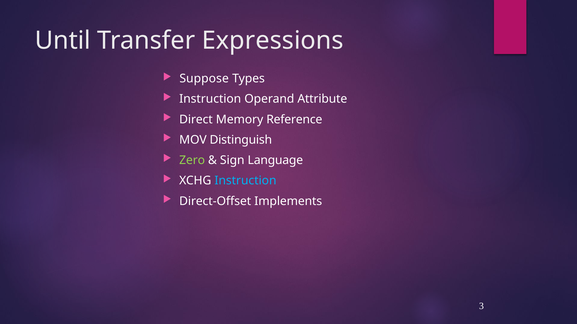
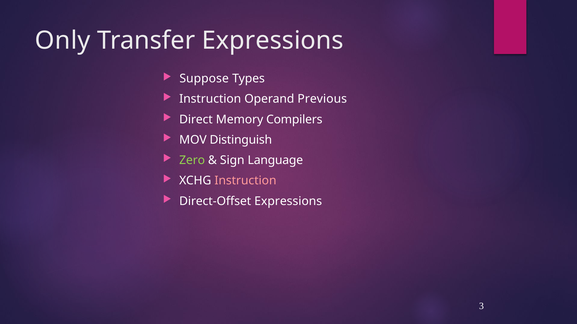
Until: Until -> Only
Attribute: Attribute -> Previous
Reference: Reference -> Compilers
Instruction at (245, 181) colour: light blue -> pink
Direct-Offset Implements: Implements -> Expressions
